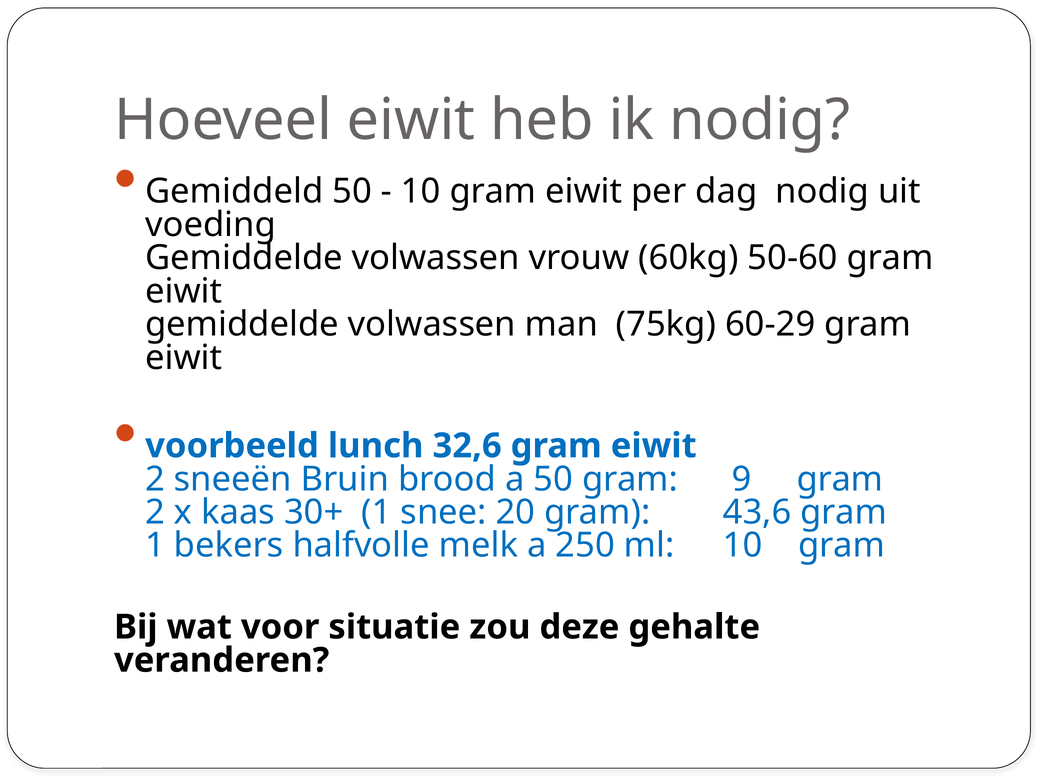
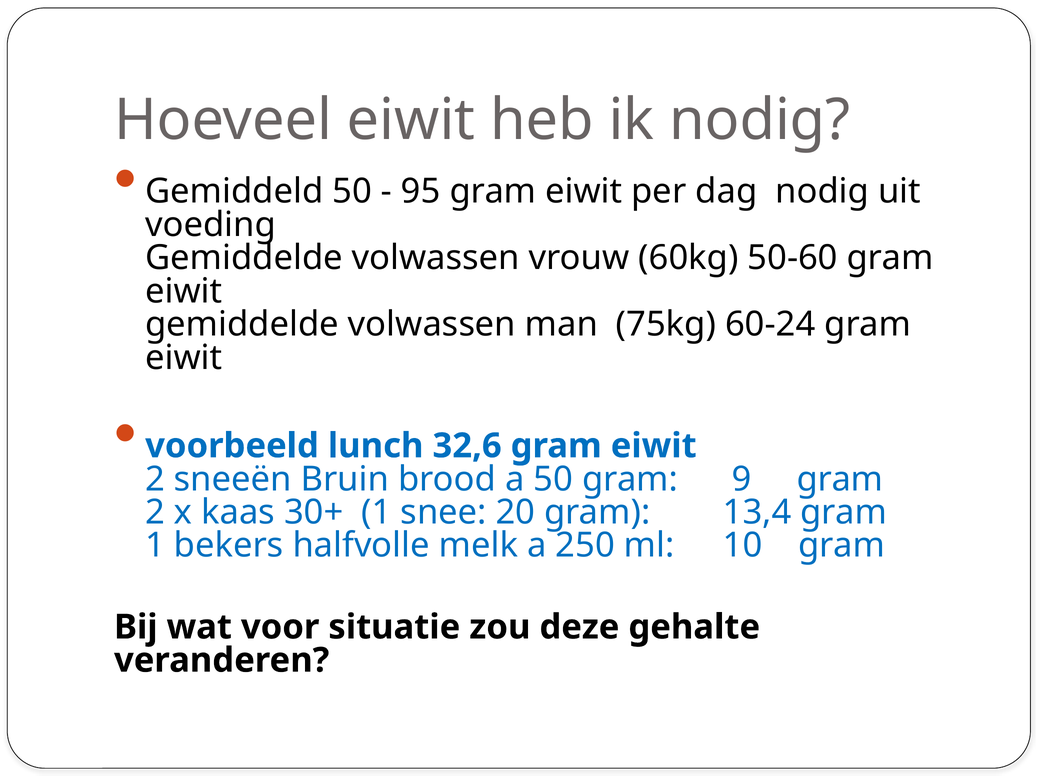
10 at (421, 191): 10 -> 95
60-29: 60-29 -> 60-24
43,6: 43,6 -> 13,4
